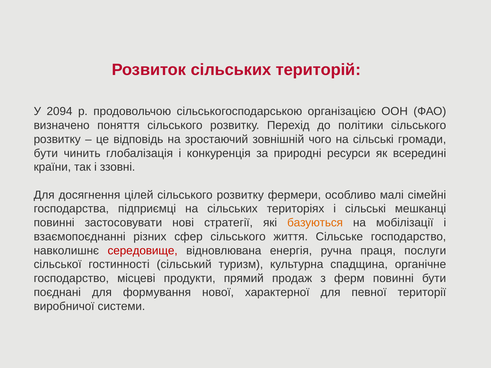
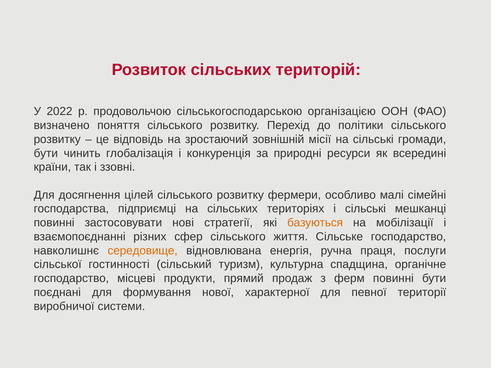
2094: 2094 -> 2022
чого: чого -> місії
середовище colour: red -> orange
